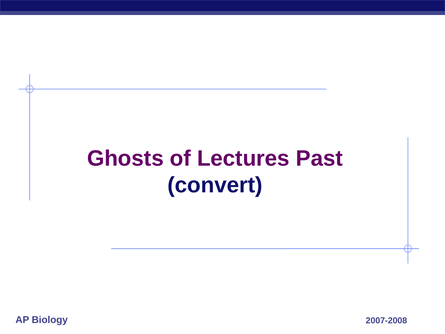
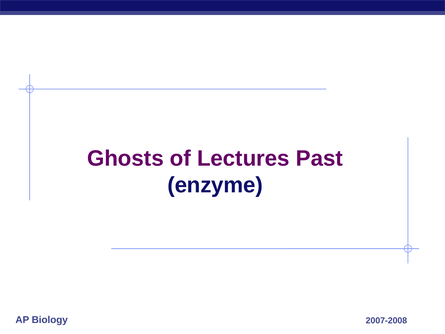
convert: convert -> enzyme
